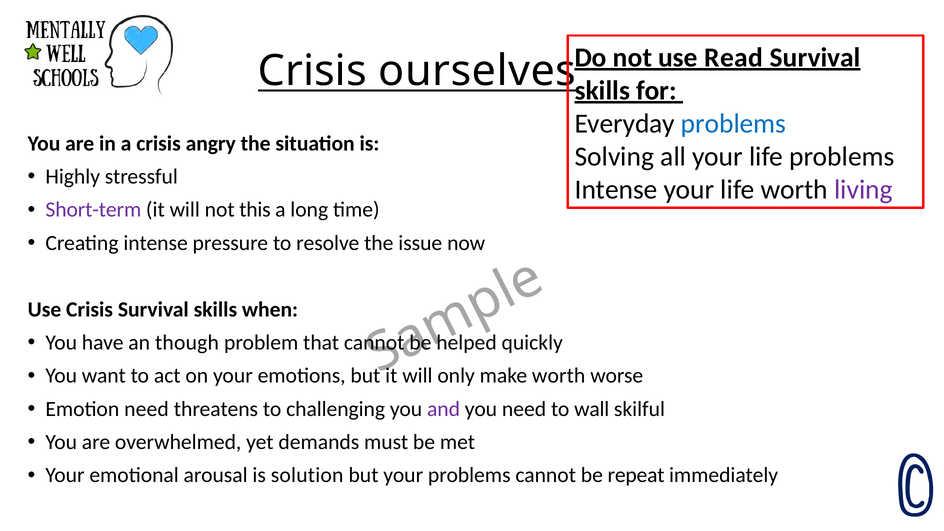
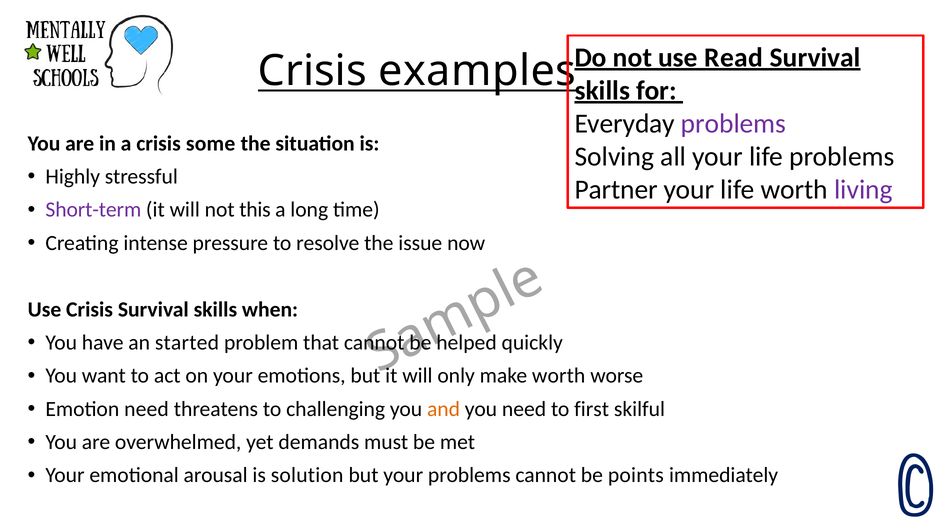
ourselves: ourselves -> examples
problems at (733, 124) colour: blue -> purple
angry: angry -> some
Intense at (616, 190): Intense -> Partner
though: though -> started
and colour: purple -> orange
wall: wall -> first
repeat: repeat -> points
